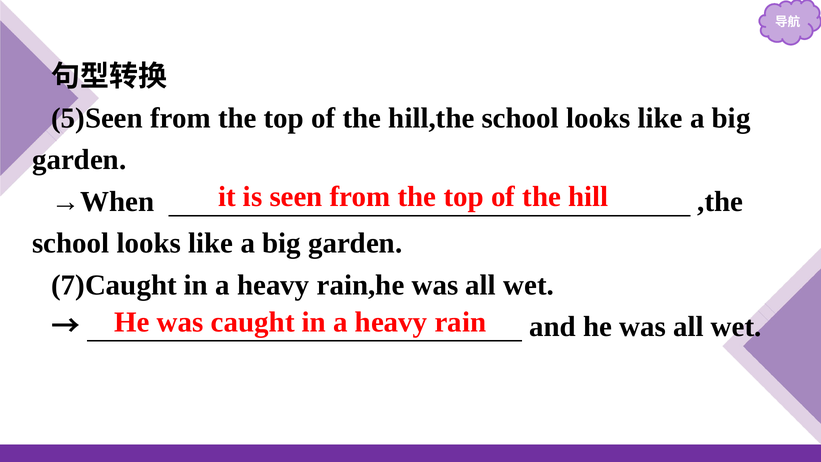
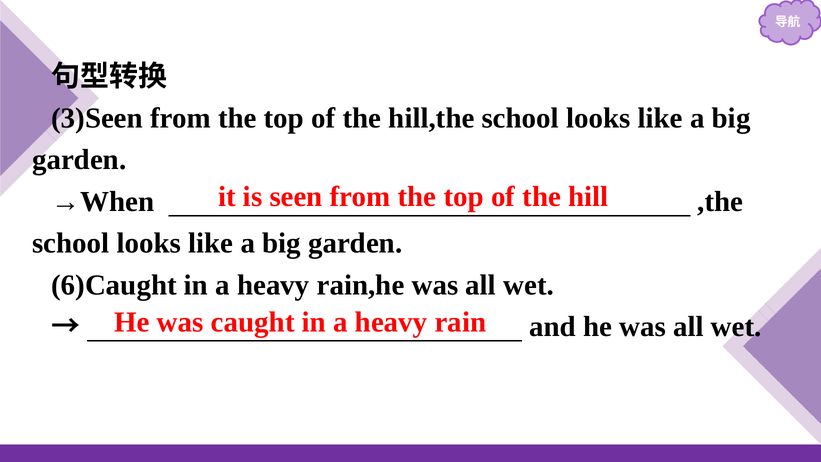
5)Seen: 5)Seen -> 3)Seen
7)Caught: 7)Caught -> 6)Caught
